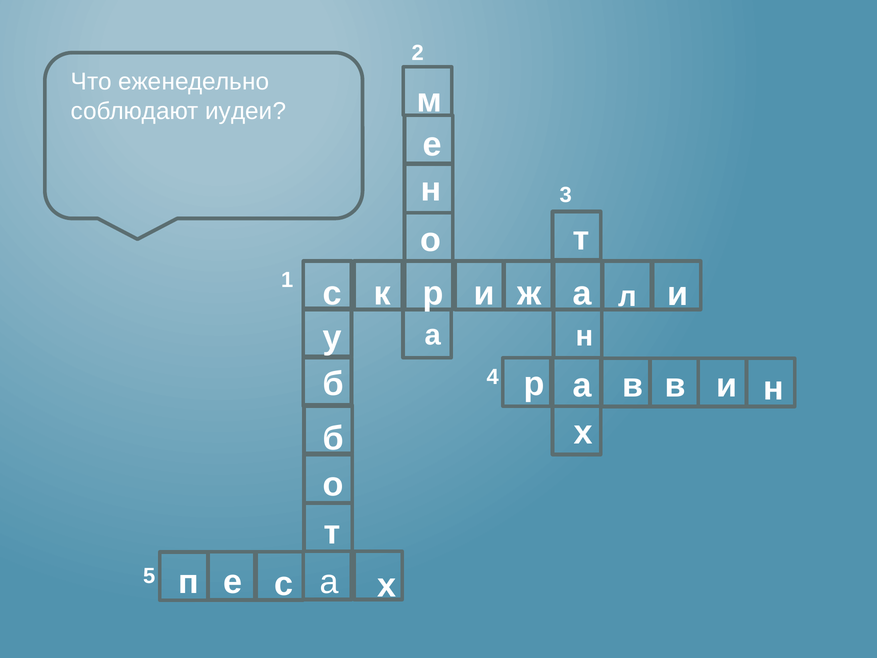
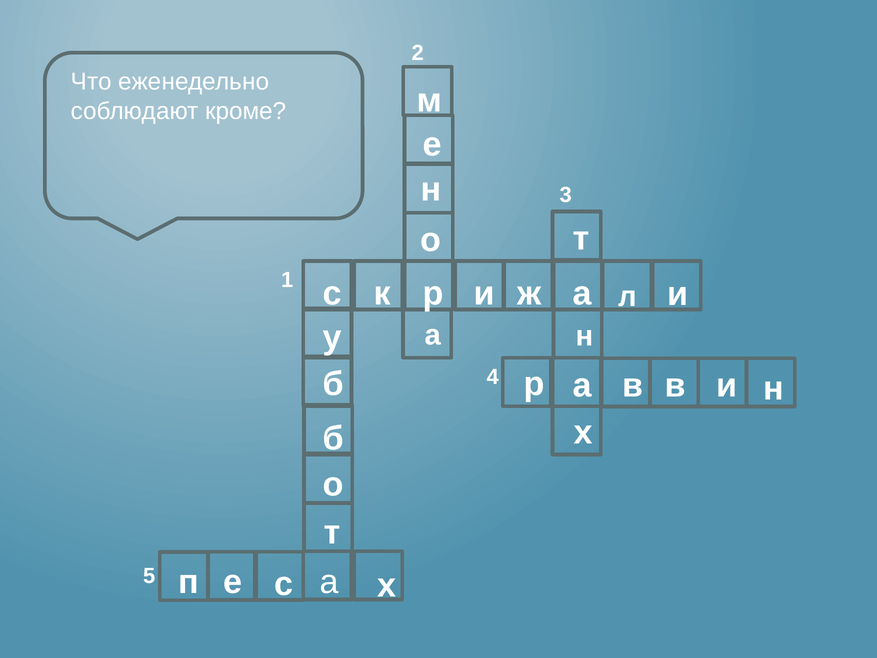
иудеи: иудеи -> кроме
